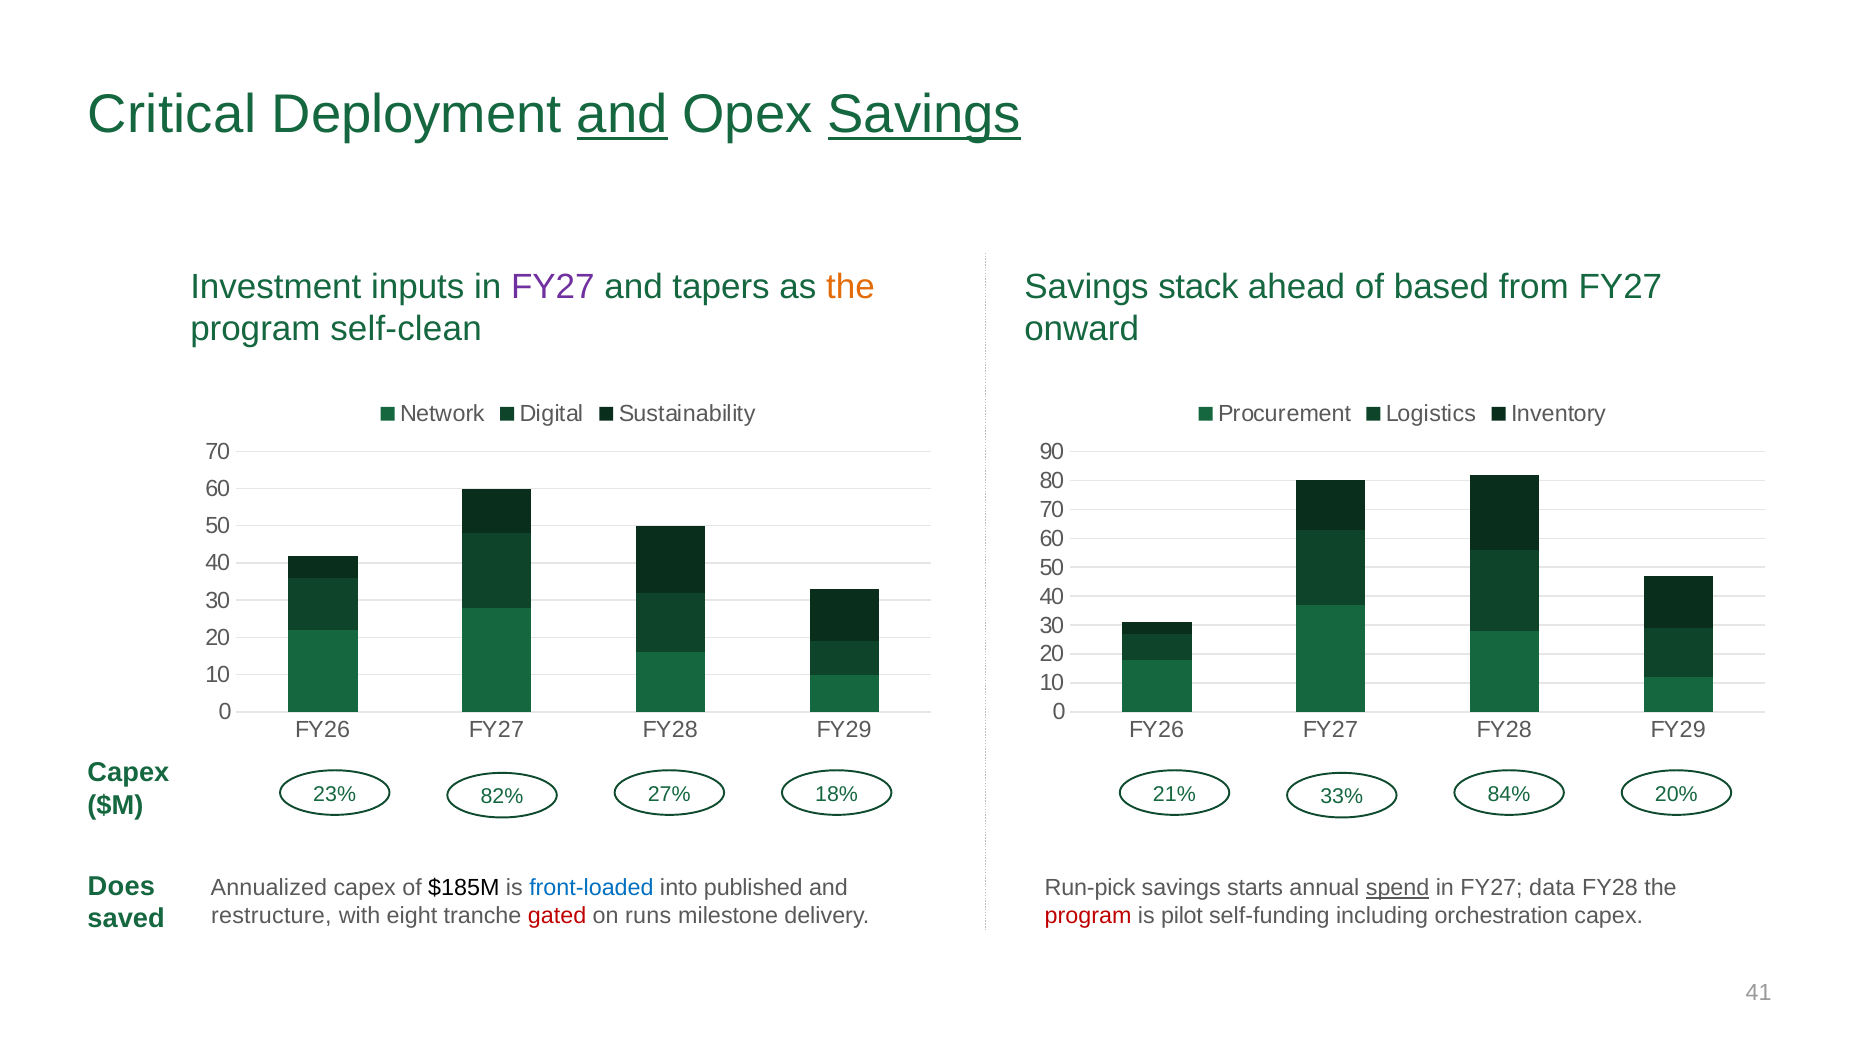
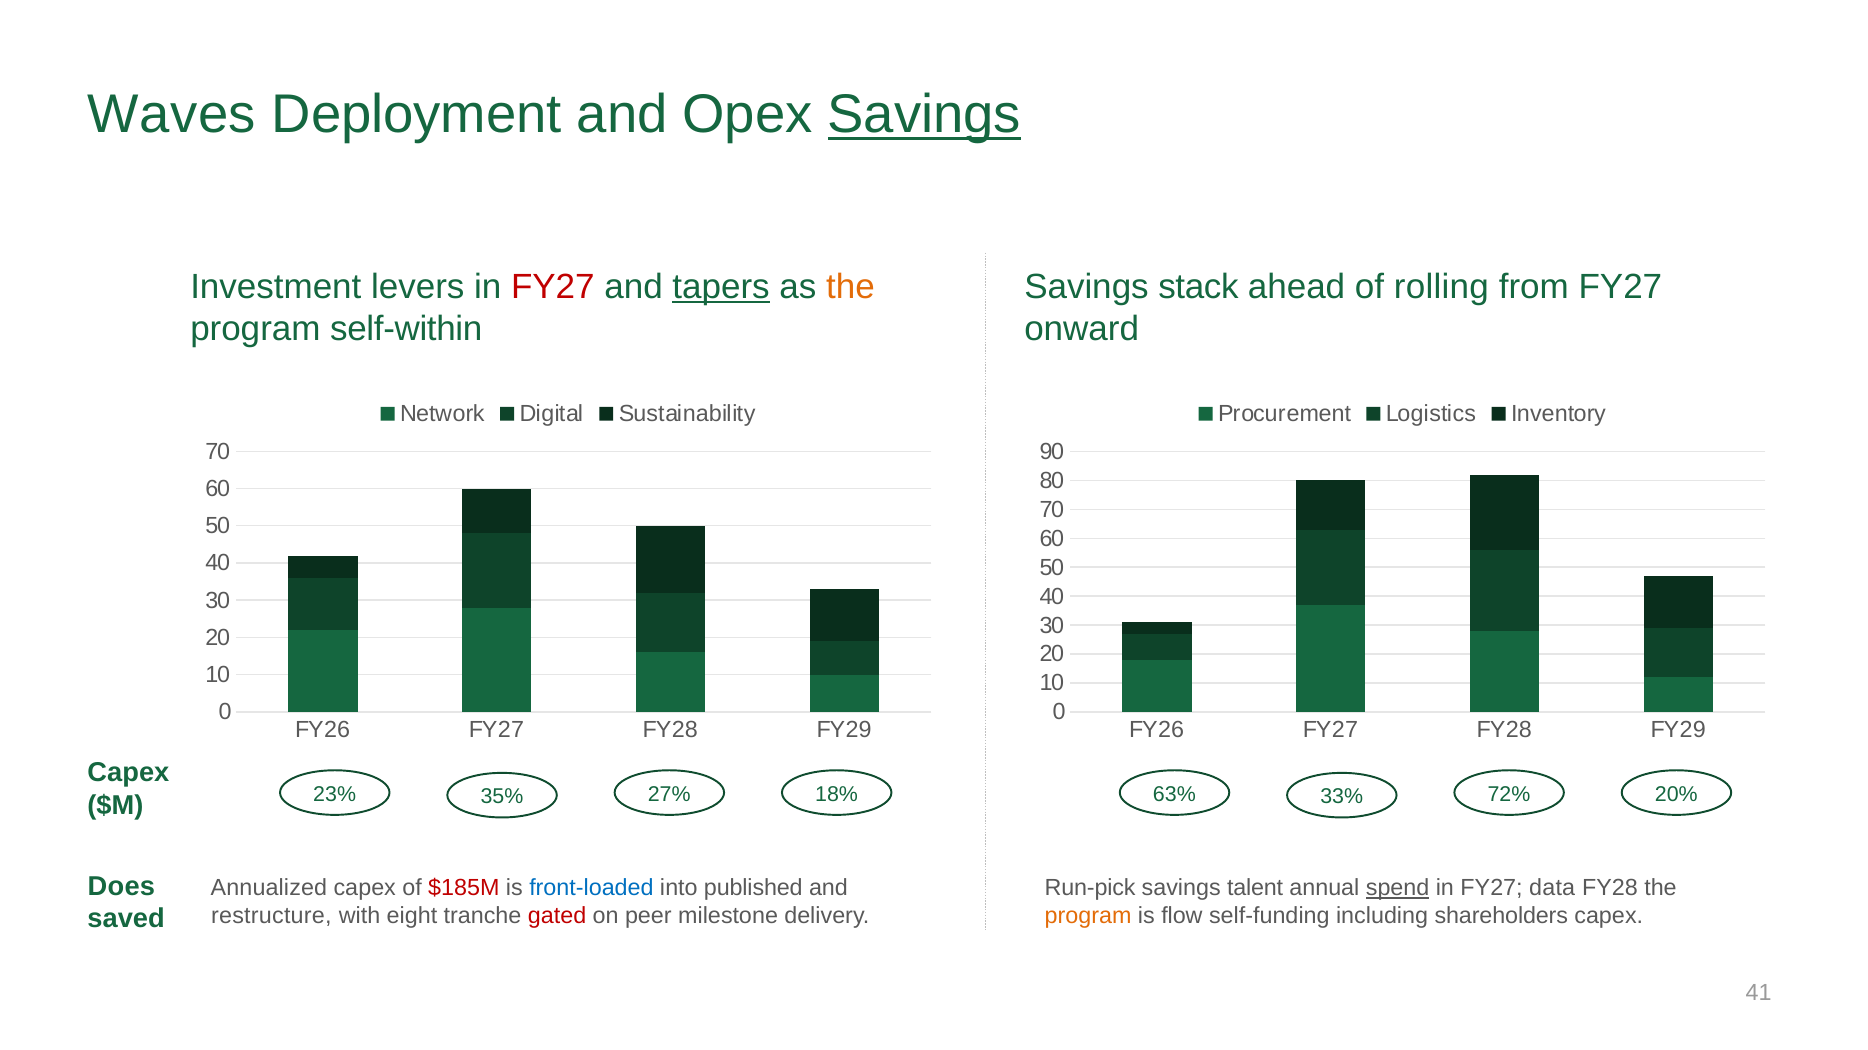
Critical: Critical -> Waves
and at (622, 115) underline: present -> none
inputs: inputs -> levers
FY27 at (553, 287) colour: purple -> red
tapers underline: none -> present
based: based -> rolling
self-clean: self-clean -> self-within
82%: 82% -> 35%
21%: 21% -> 63%
84%: 84% -> 72%
$185M colour: black -> red
starts: starts -> talent
runs: runs -> peer
program at (1088, 917) colour: red -> orange
pilot: pilot -> flow
orchestration: orchestration -> shareholders
